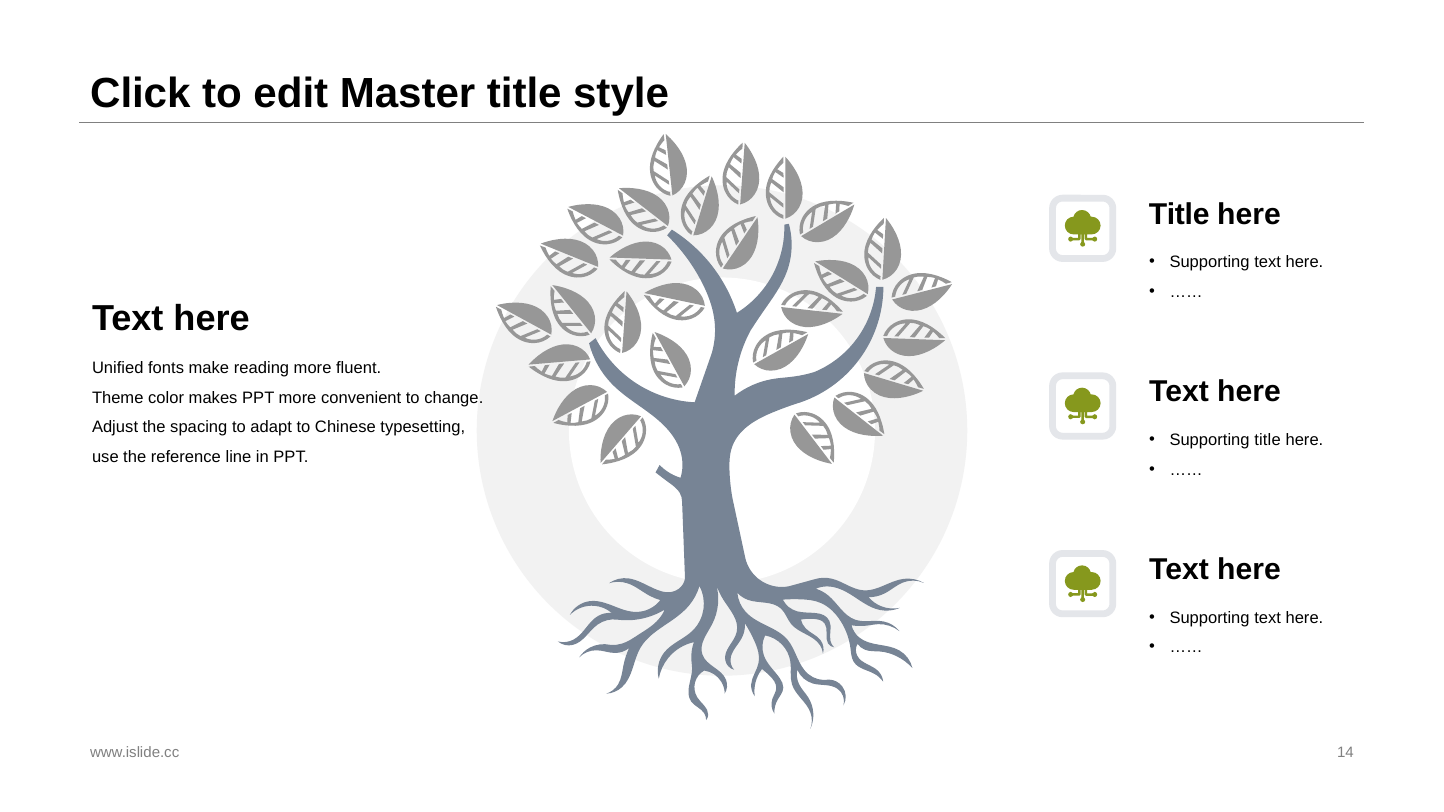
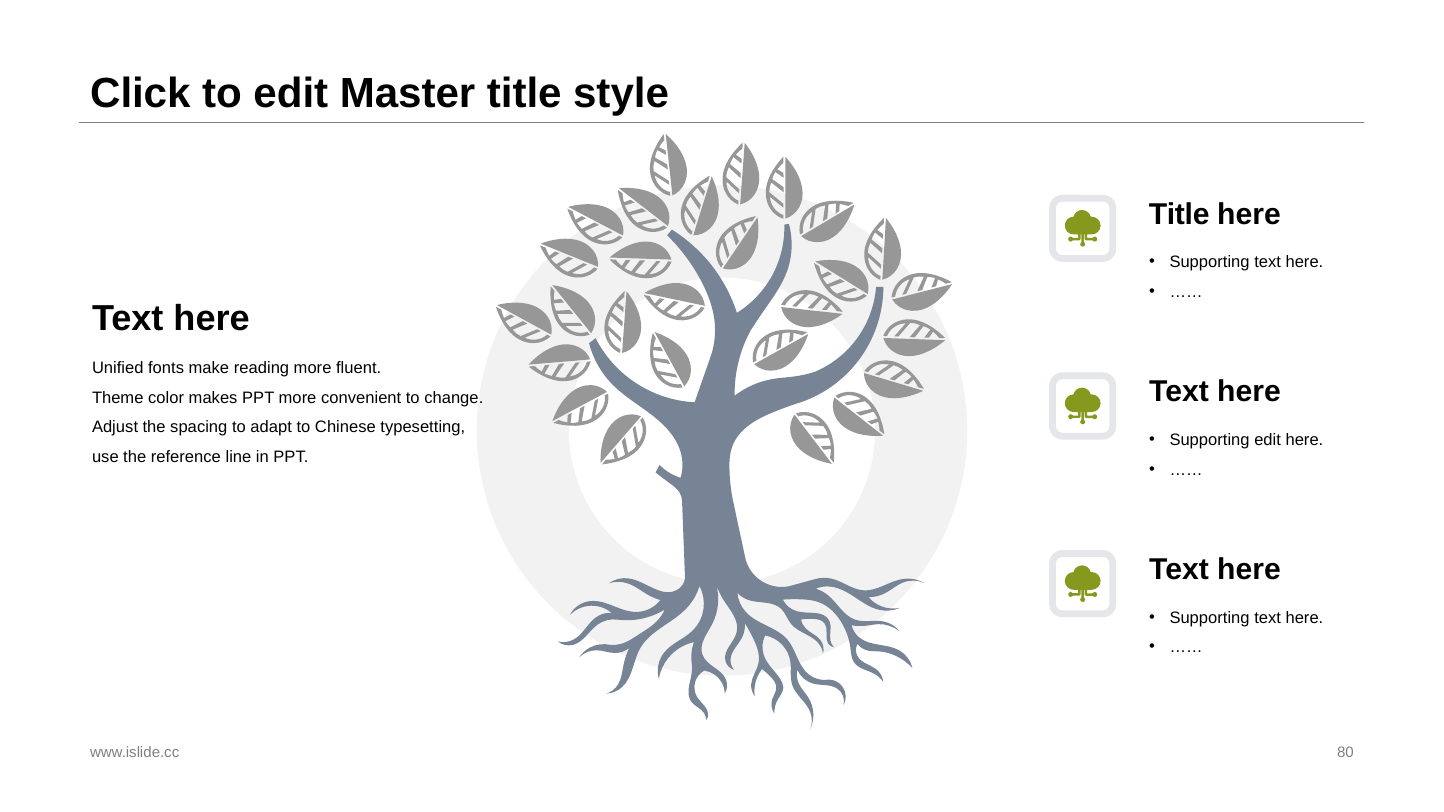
Supporting title: title -> edit
14: 14 -> 80
